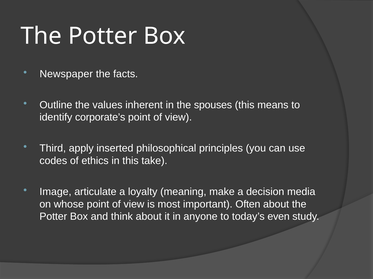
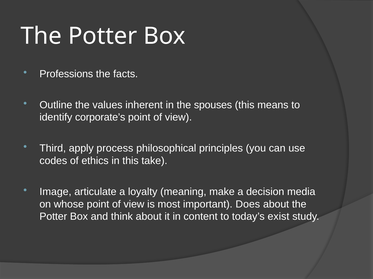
Newspaper: Newspaper -> Professions
inserted: inserted -> process
Often: Often -> Does
anyone: anyone -> content
even: even -> exist
